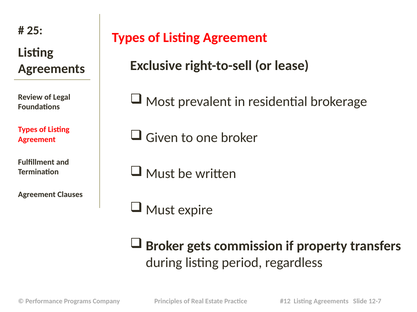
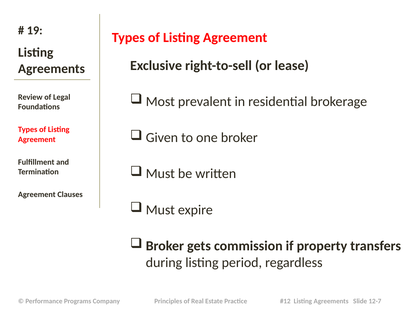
25: 25 -> 19
